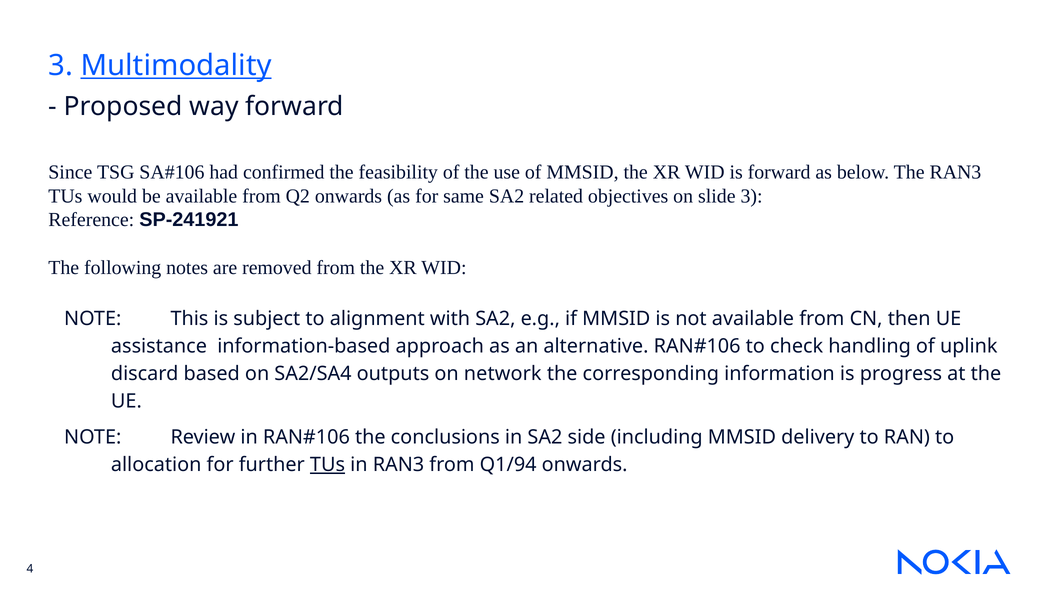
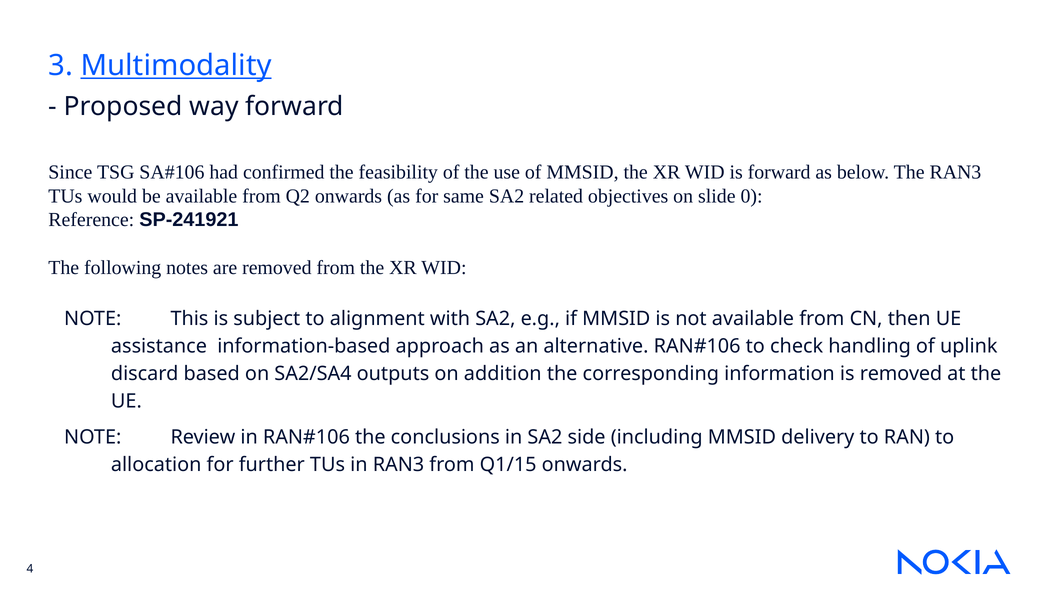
slide 3: 3 -> 0
network: network -> addition
is progress: progress -> removed
TUs at (327, 464) underline: present -> none
Q1/94: Q1/94 -> Q1/15
